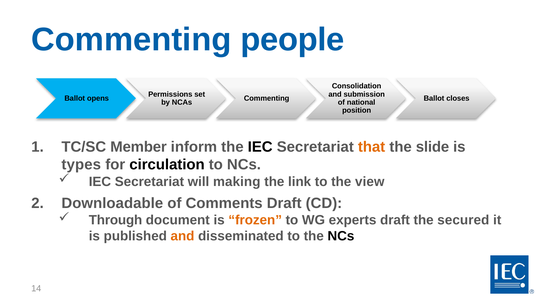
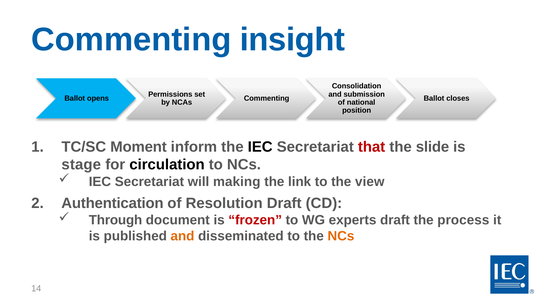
people: people -> insight
Member: Member -> Moment
that colour: orange -> red
types: types -> stage
Downloadable: Downloadable -> Authentication
Comments: Comments -> Resolution
frozen colour: orange -> red
secured: secured -> process
NCs at (341, 236) colour: black -> orange
